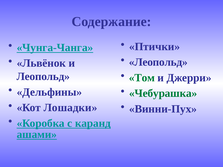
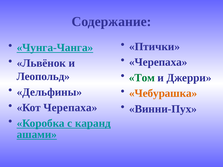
Леопольд at (158, 62): Леопольд -> Черепаха
Чебурашка colour: green -> orange
Кот Лошадки: Лошадки -> Черепаха
